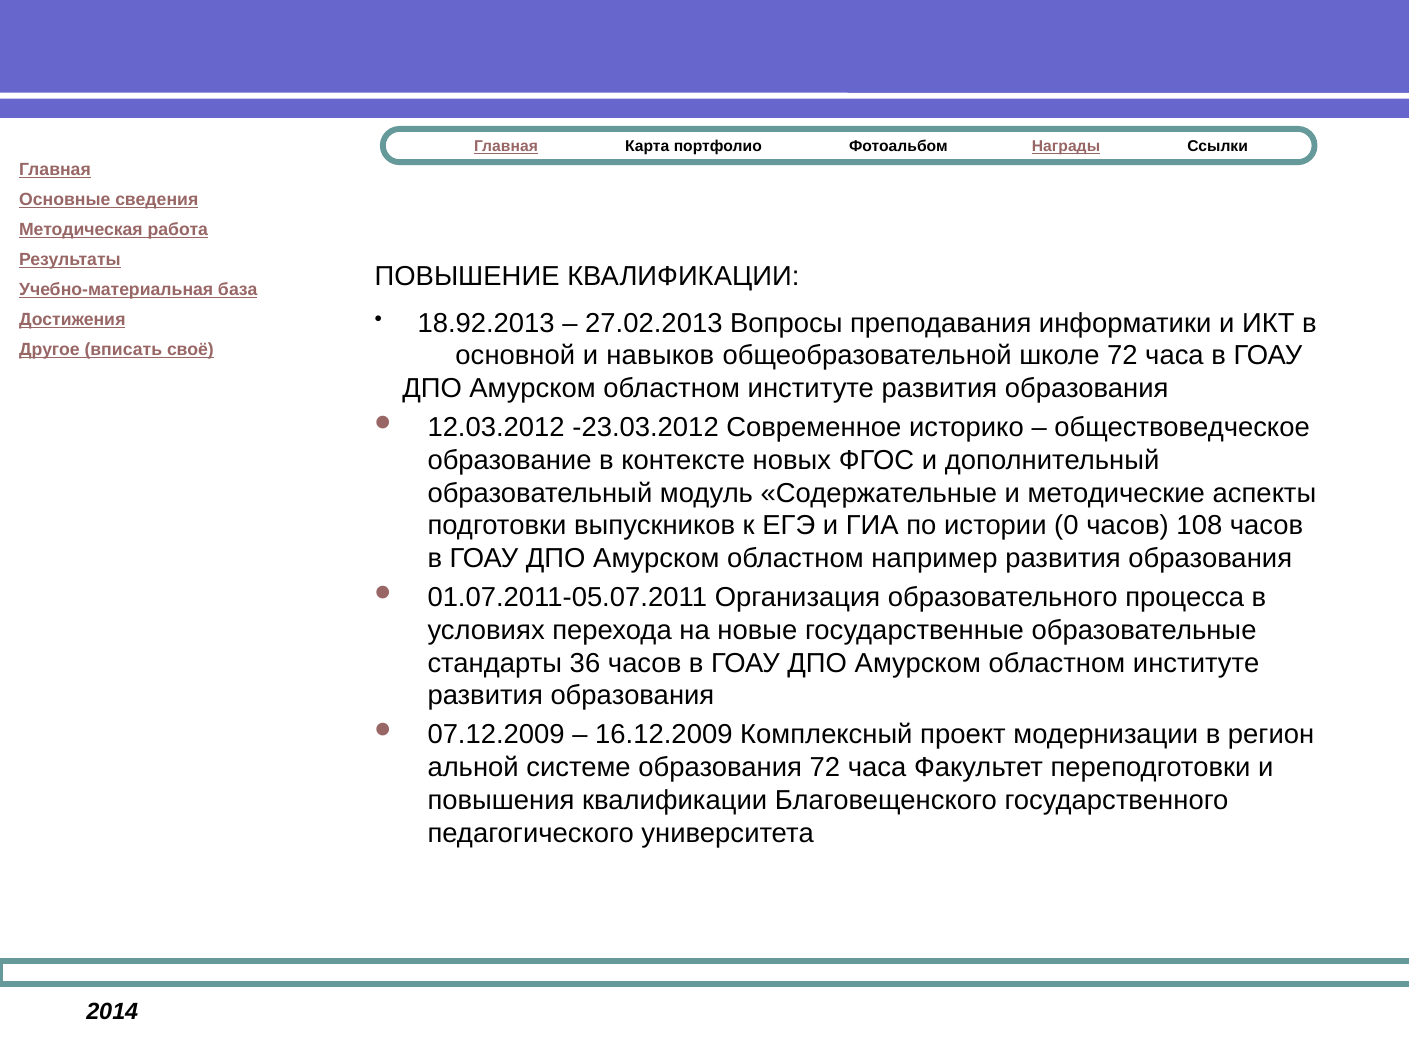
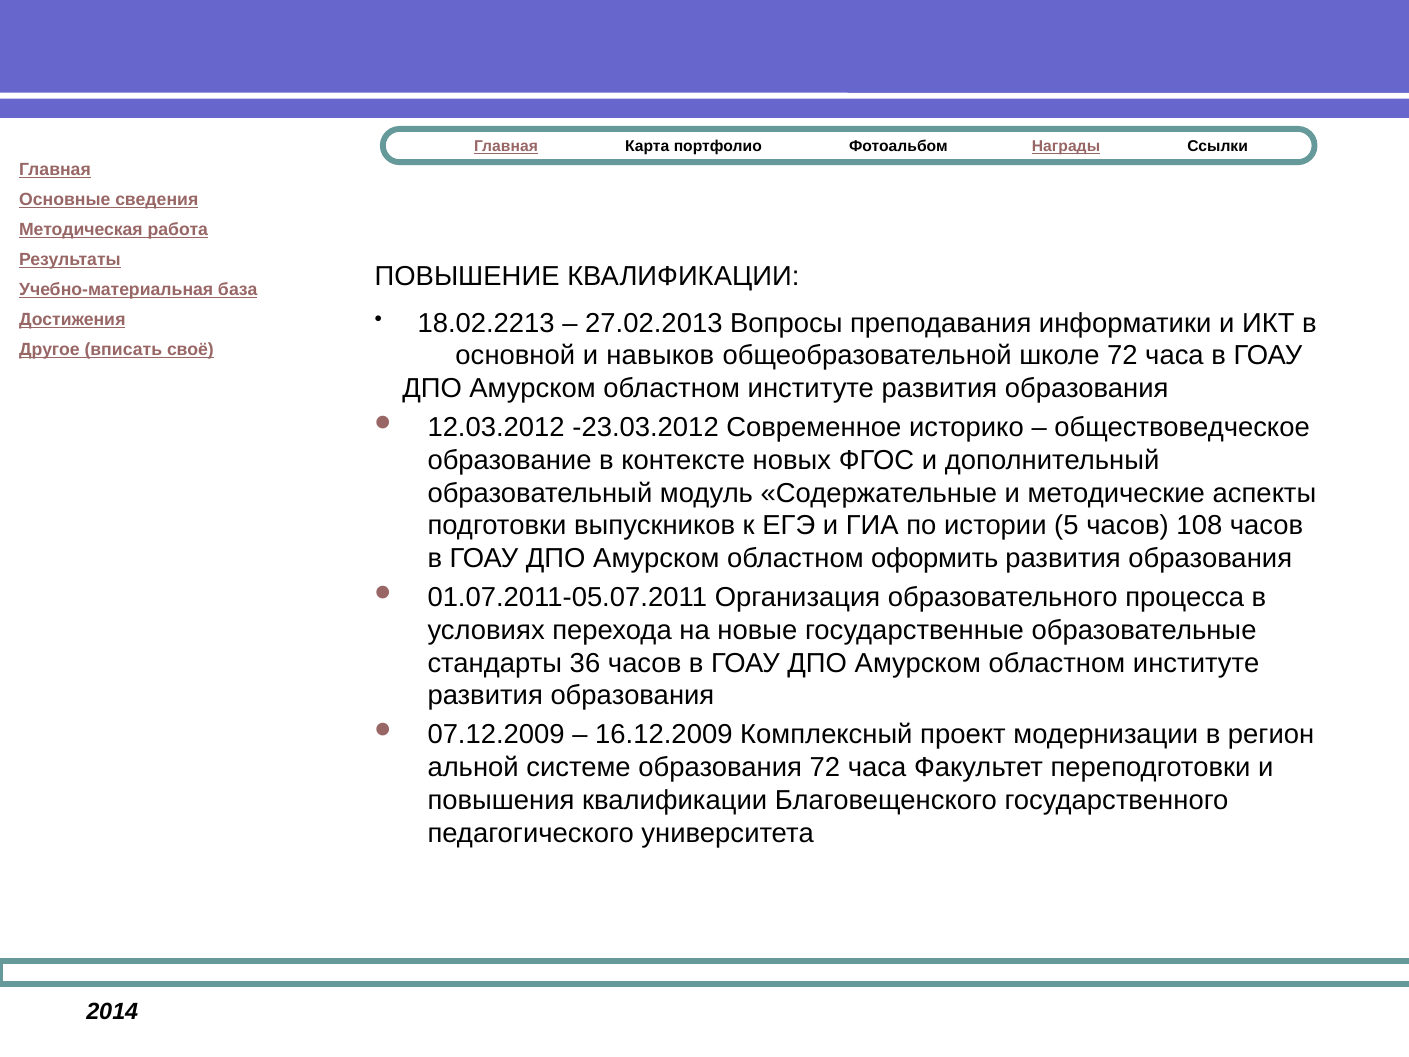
18.92.2013: 18.92.2013 -> 18.02.2213
0: 0 -> 5
например: например -> оформить
